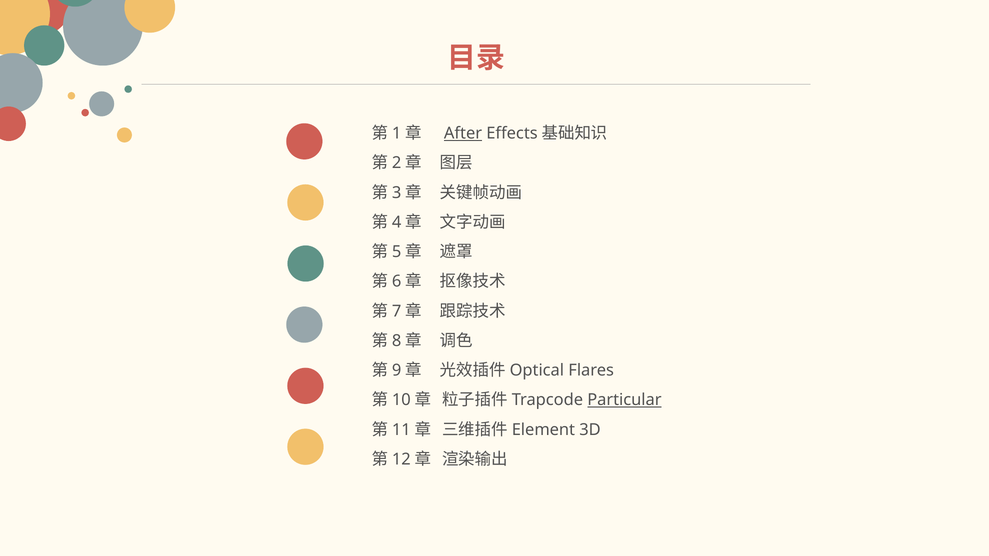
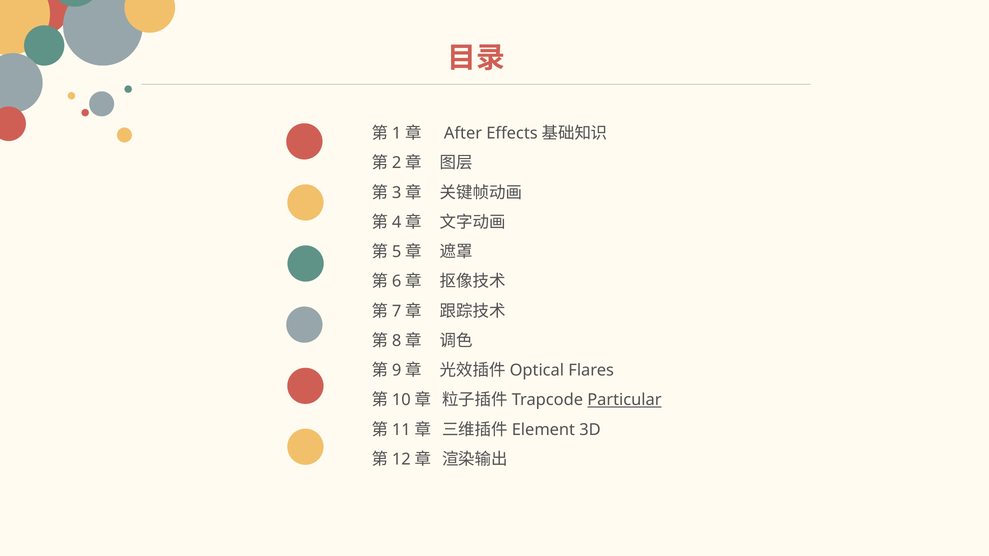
After underline: present -> none
